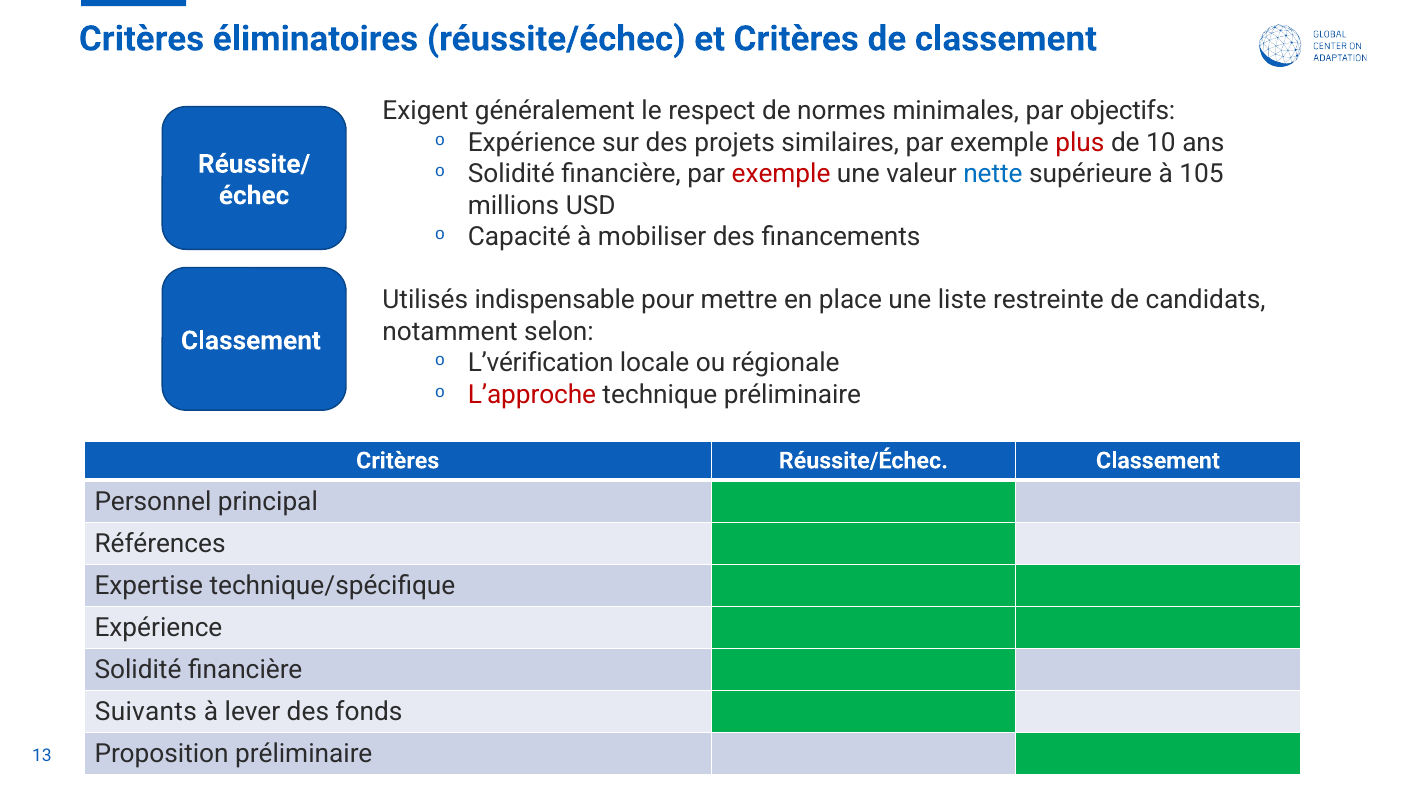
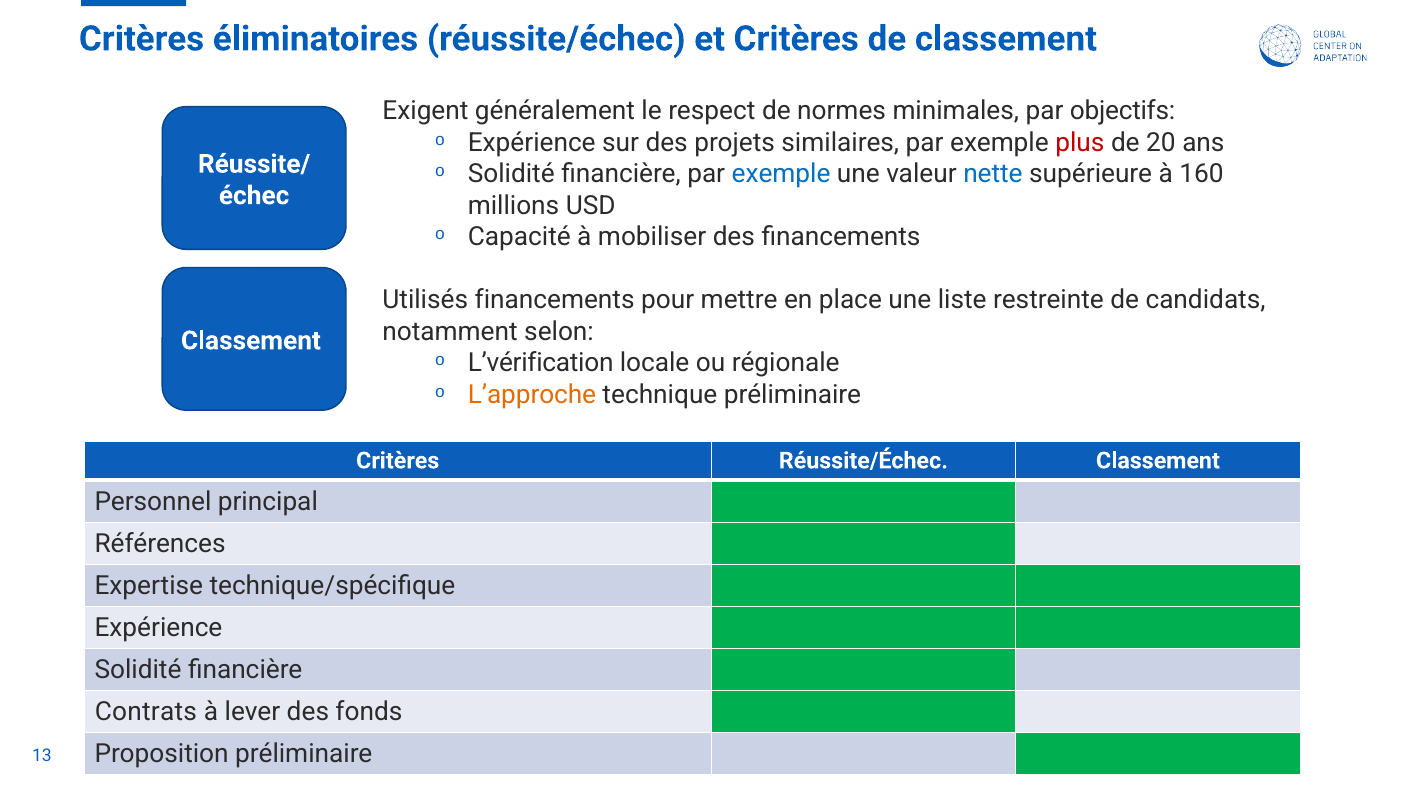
10: 10 -> 20
exemple at (781, 174) colour: red -> blue
105: 105 -> 160
Utilisés indispensable: indispensable -> financements
L’approche colour: red -> orange
Suivants: Suivants -> Contrats
